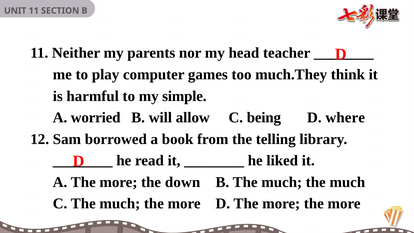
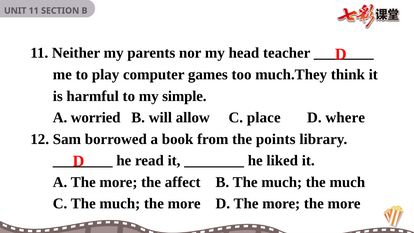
being: being -> place
telling: telling -> points
down: down -> affect
